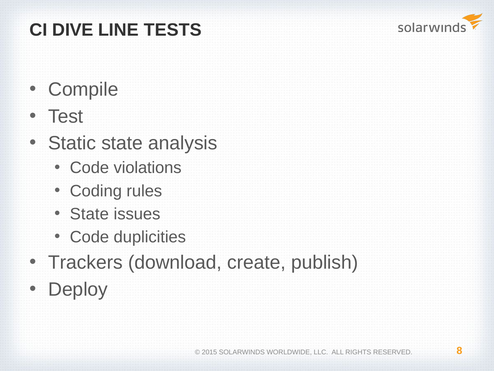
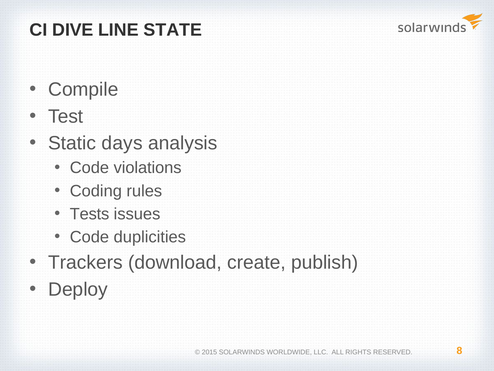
TESTS: TESTS -> STATE
Static state: state -> days
State at (89, 214): State -> Tests
